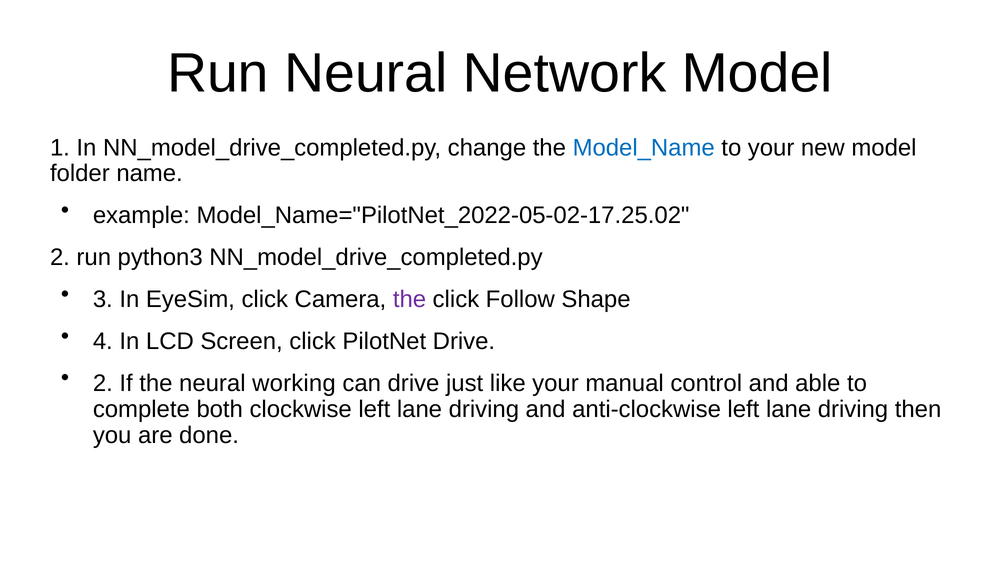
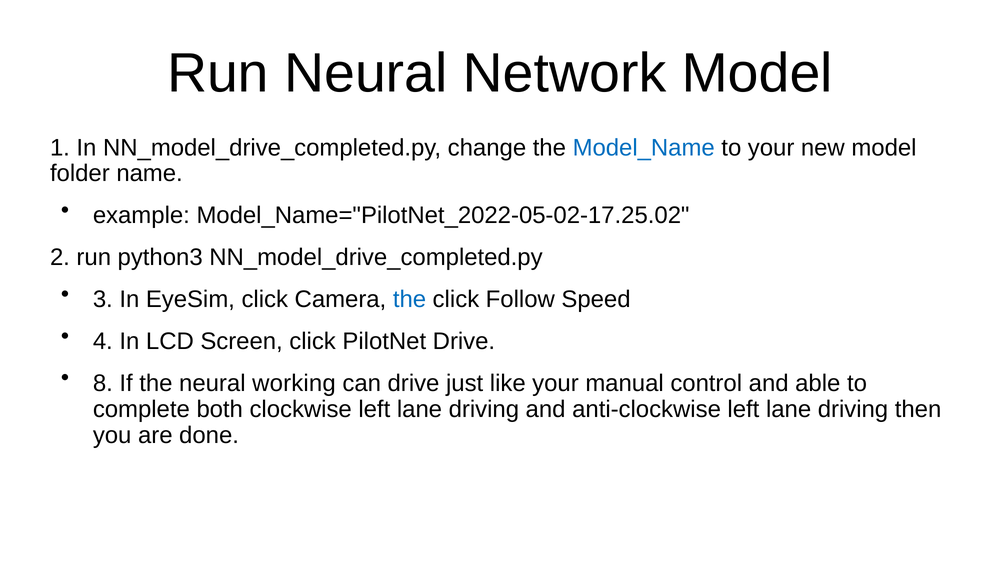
the at (410, 300) colour: purple -> blue
Shape: Shape -> Speed
2 at (103, 383): 2 -> 8
